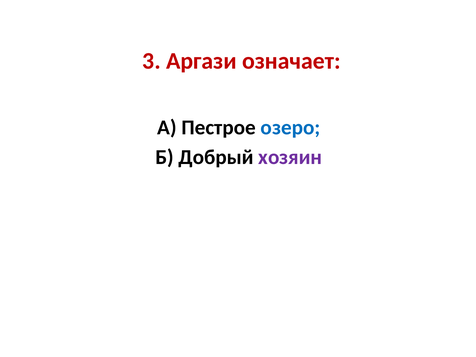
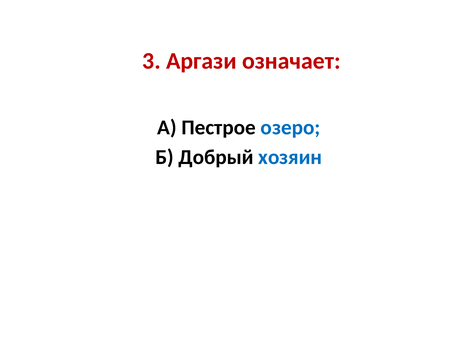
хозяин colour: purple -> blue
